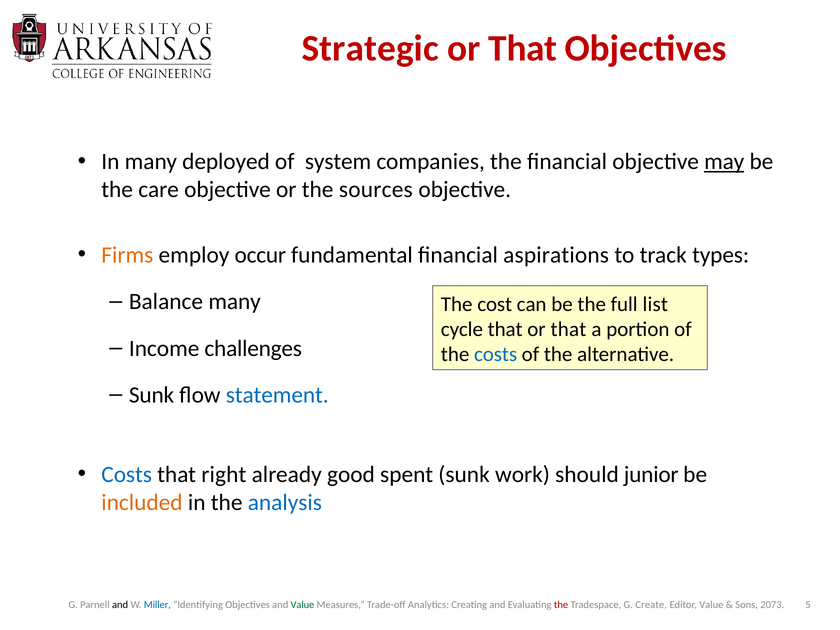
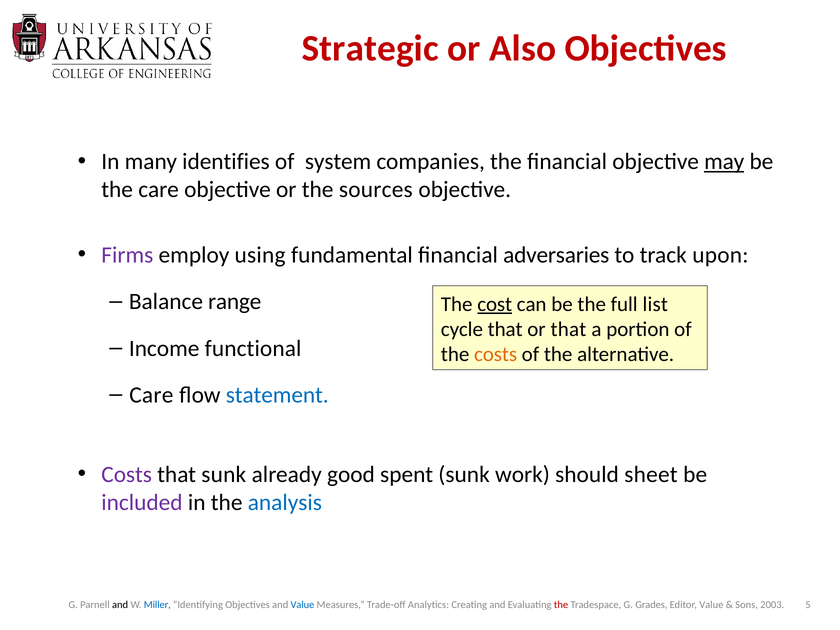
That at (523, 49): That -> Also
deployed: deployed -> identifies
Firms colour: orange -> purple
occur: occur -> using
aspirations: aspirations -> adversaries
types: types -> upon
Balance many: many -> range
cost underline: none -> present
challenges: challenges -> functional
costs at (496, 355) colour: blue -> orange
Sunk at (152, 395): Sunk -> Care
Costs at (127, 474) colour: blue -> purple
that right: right -> sunk
junior: junior -> sheet
included colour: orange -> purple
Value at (302, 605) colour: green -> blue
Create: Create -> Grades
2073: 2073 -> 2003
